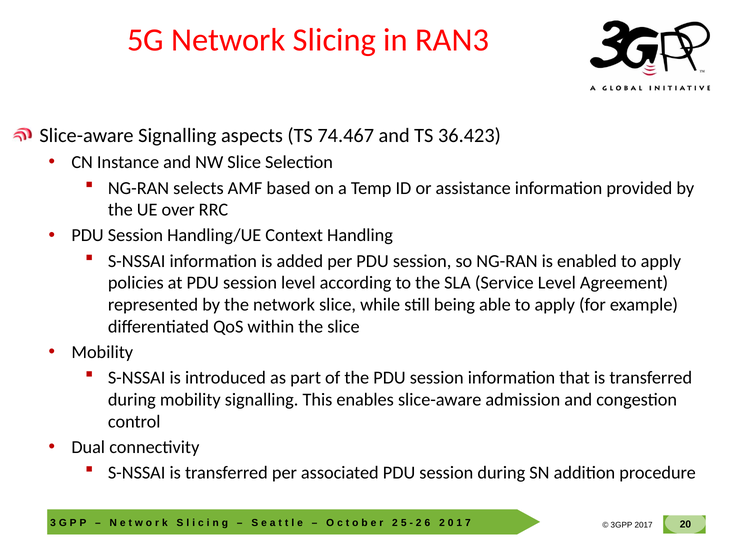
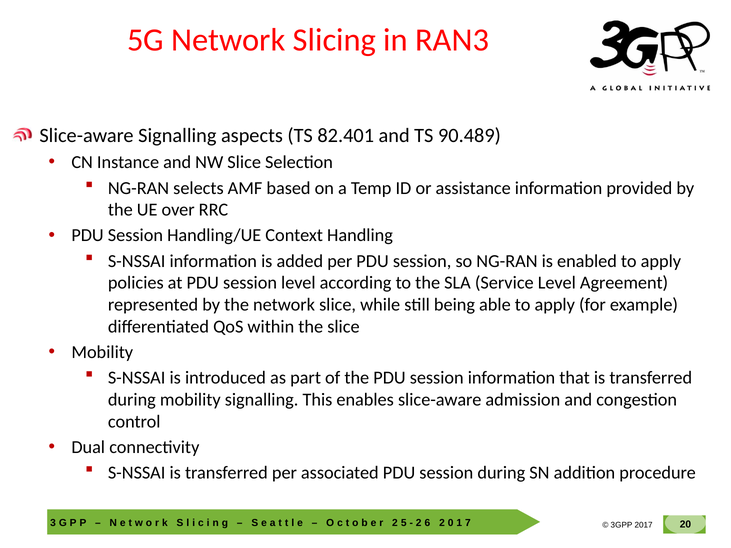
74.467: 74.467 -> 82.401
36.423: 36.423 -> 90.489
